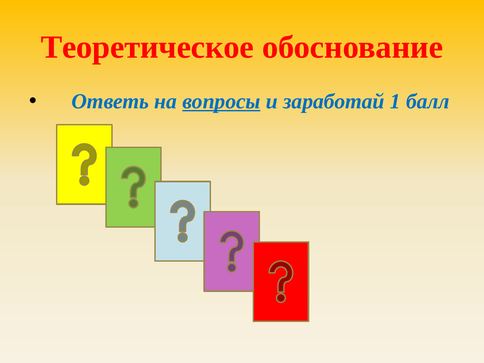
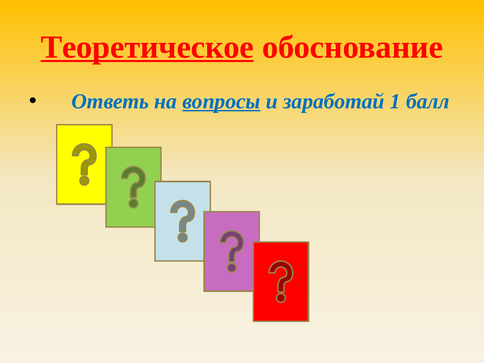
Теоретическое underline: none -> present
